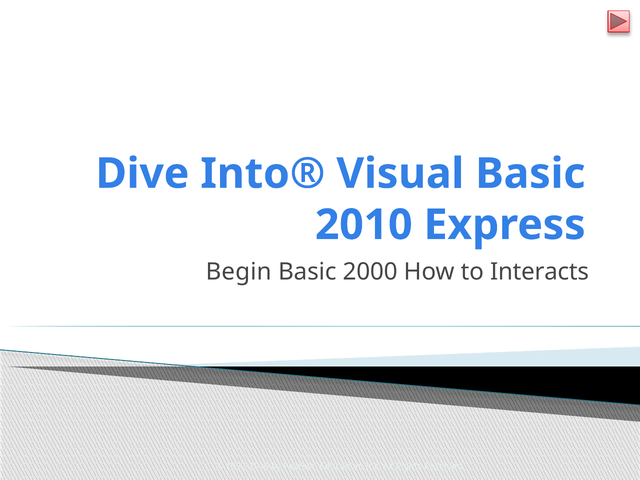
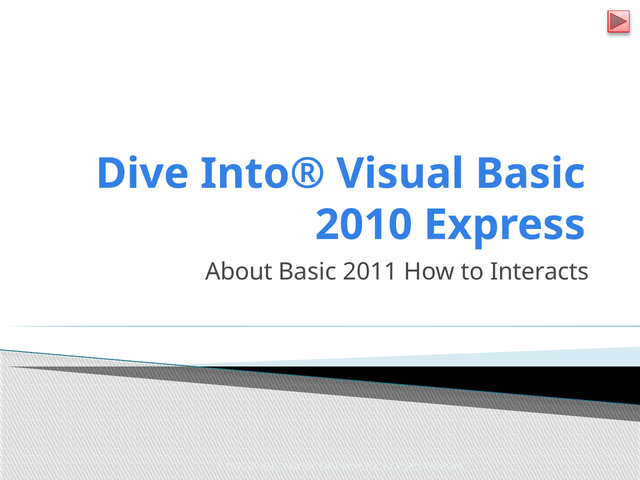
Begin: Begin -> About
2000: 2000 -> 2011
